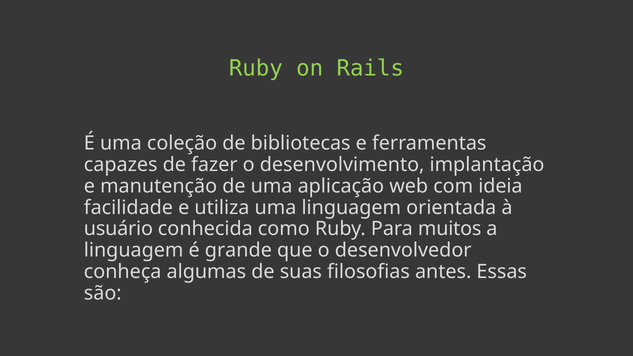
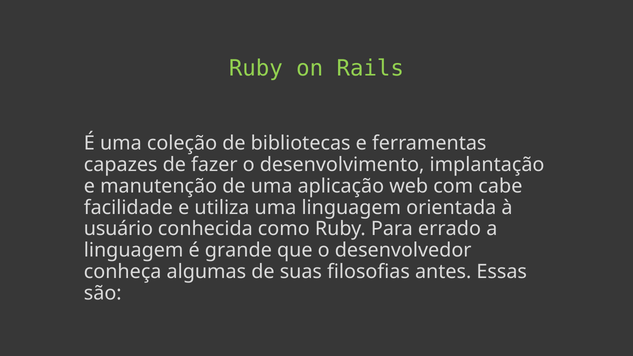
ideia: ideia -> cabe
muitos: muitos -> errado
